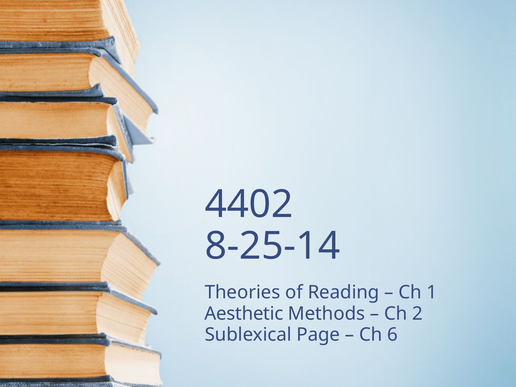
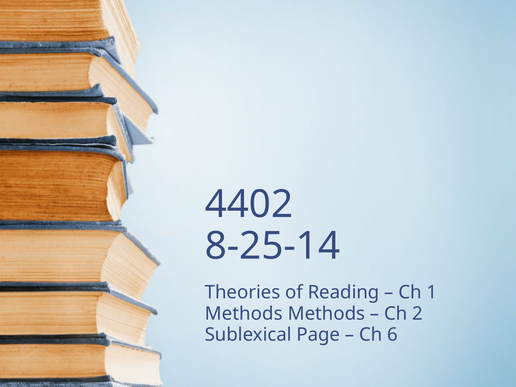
Aesthetic at (244, 314): Aesthetic -> Methods
